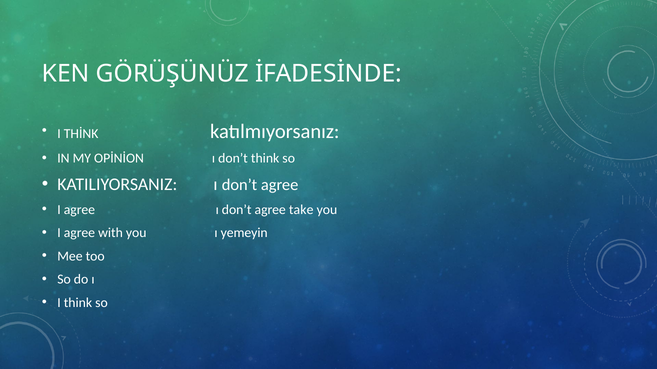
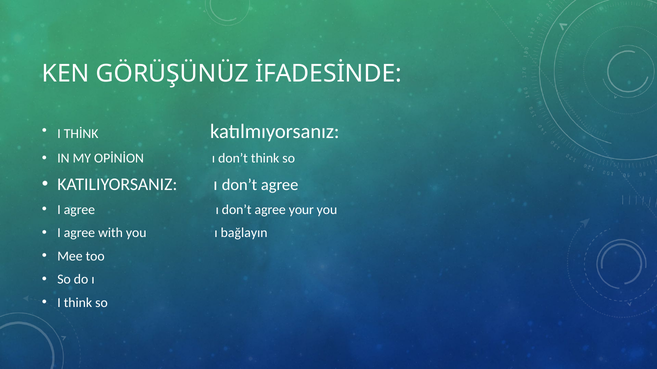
take: take -> your
yemeyin: yemeyin -> bağlayın
